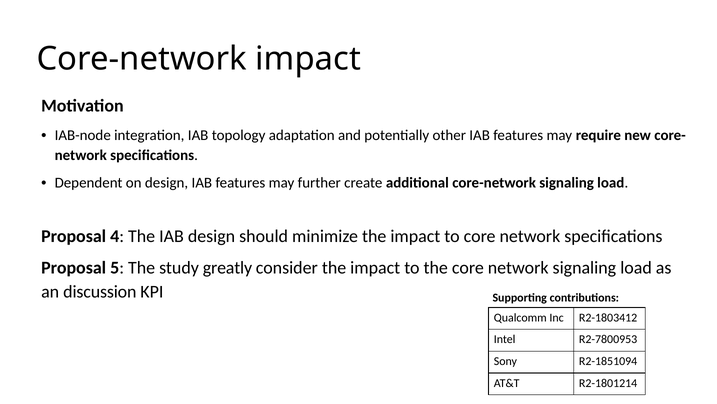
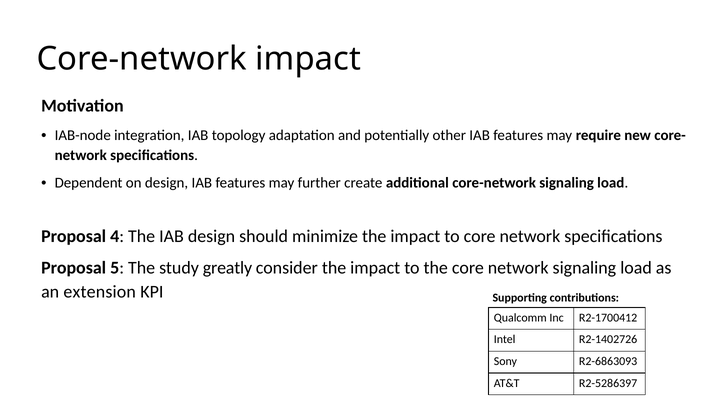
discussion: discussion -> extension
R2-1803412: R2-1803412 -> R2-1700412
R2-7800953: R2-7800953 -> R2-1402726
R2-1851094: R2-1851094 -> R2-6863093
R2-1801214: R2-1801214 -> R2-5286397
